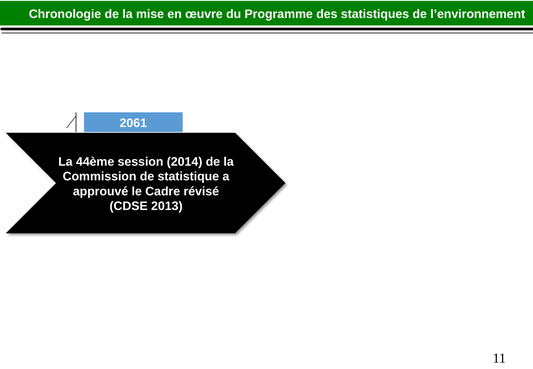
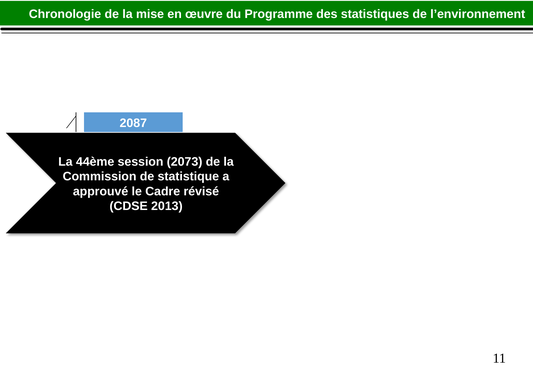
2061: 2061 -> 2087
2014: 2014 -> 2073
